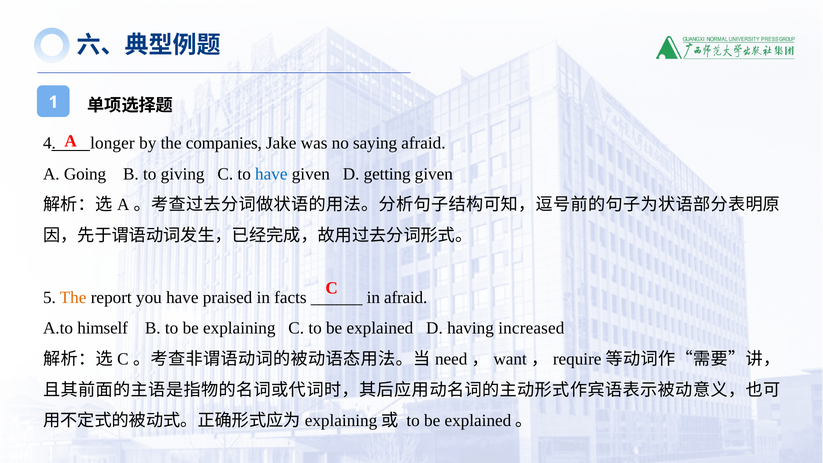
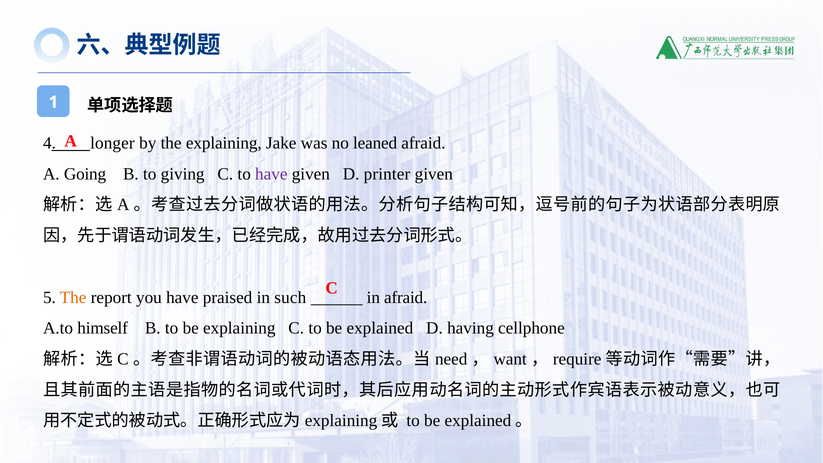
the companies: companies -> explaining
saying: saying -> leaned
have at (271, 174) colour: blue -> purple
getting: getting -> printer
facts: facts -> such
increased: increased -> cellphone
